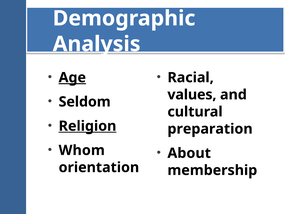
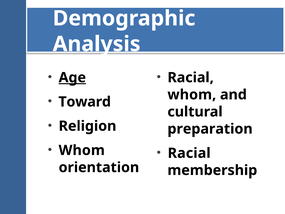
values at (192, 95): values -> whom
Seldom: Seldom -> Toward
Religion underline: present -> none
About at (189, 153): About -> Racial
